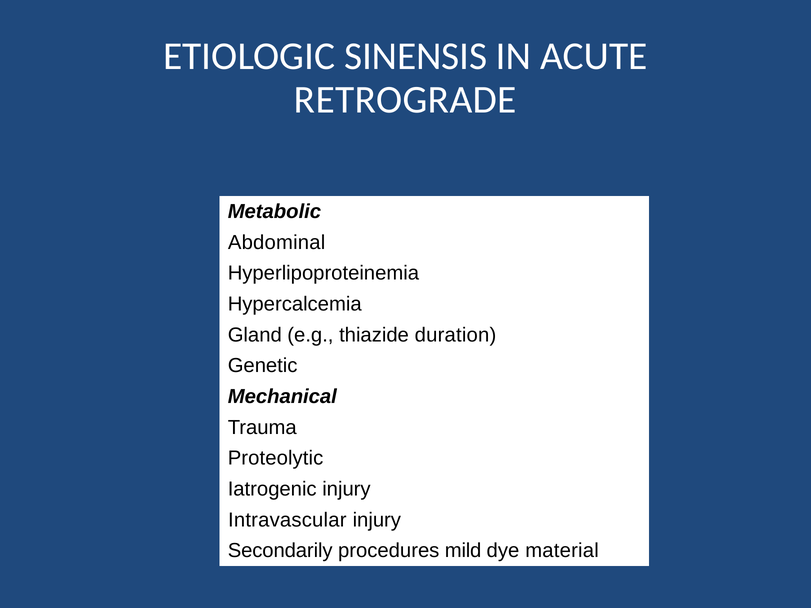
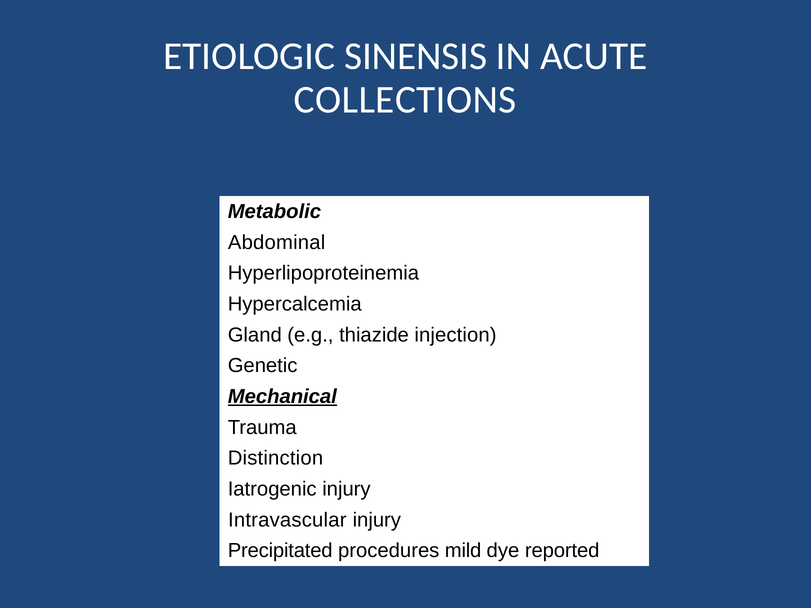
RETROGRADE: RETROGRADE -> COLLECTIONS
duration: duration -> injection
Mechanical underline: none -> present
Proteolytic: Proteolytic -> Distinction
Secondarily: Secondarily -> Precipitated
material: material -> reported
